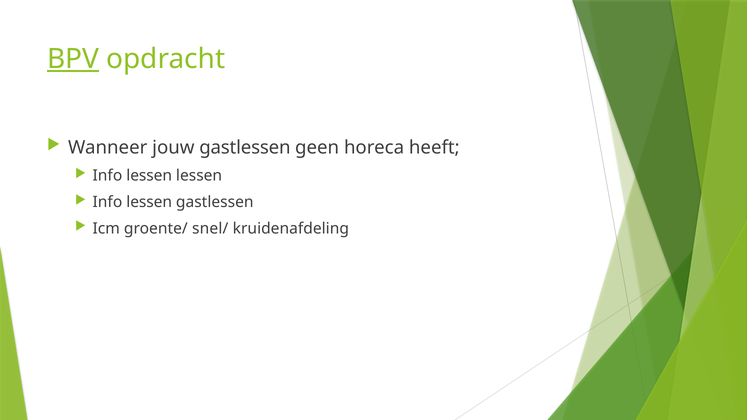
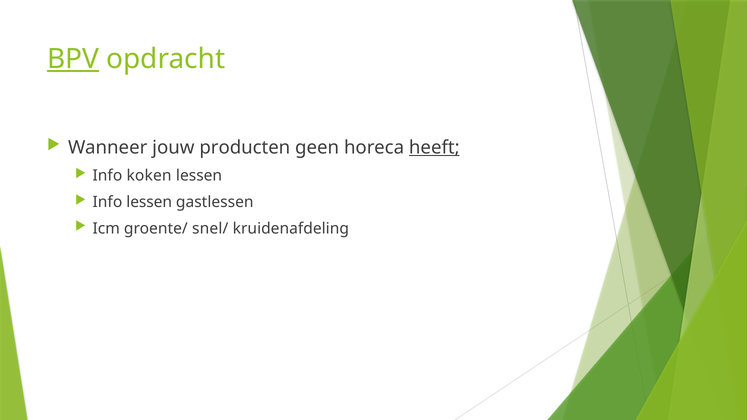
jouw gastlessen: gastlessen -> producten
heeft underline: none -> present
lessen at (149, 176): lessen -> koken
